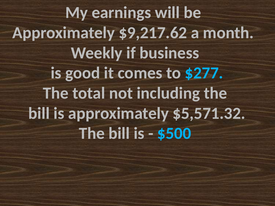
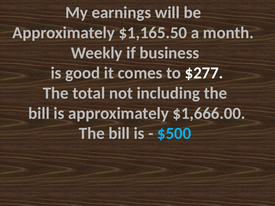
$9,217.62: $9,217.62 -> $1,165.50
$277 colour: light blue -> white
$5,571.32: $5,571.32 -> $1,666.00
